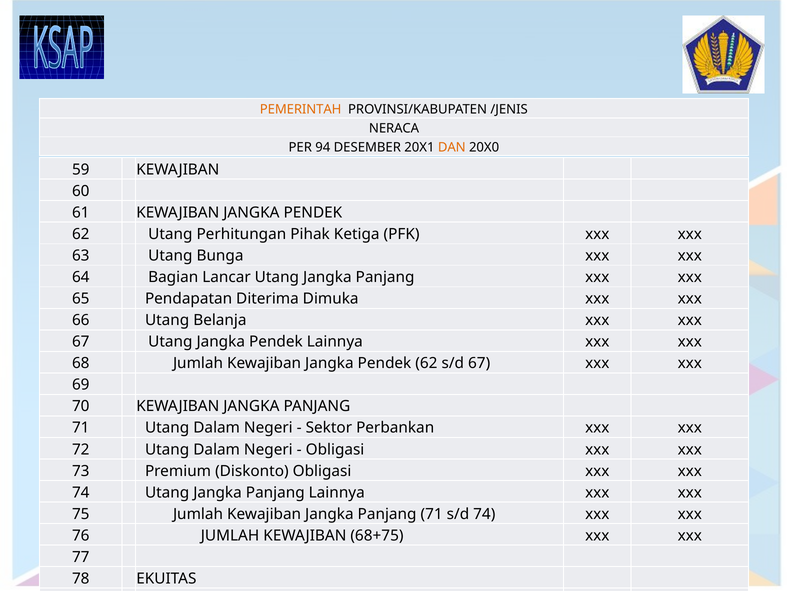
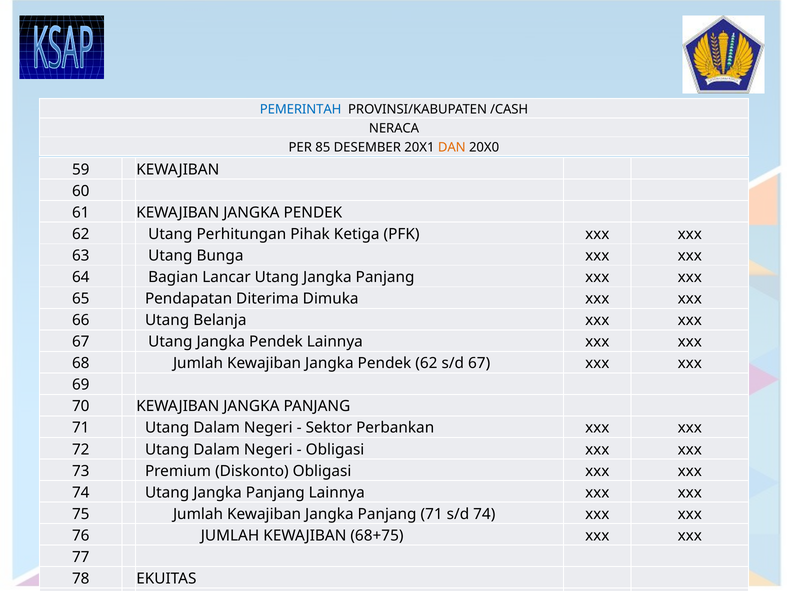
PEMERINTAH colour: orange -> blue
/JENIS: /JENIS -> /CASH
94: 94 -> 85
